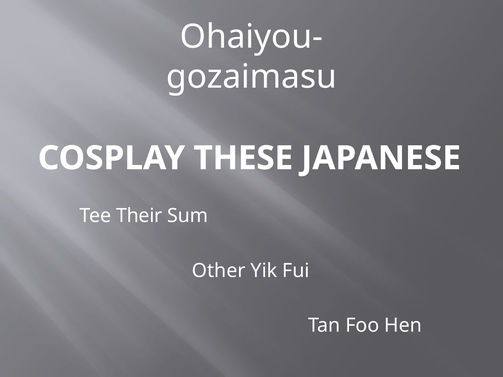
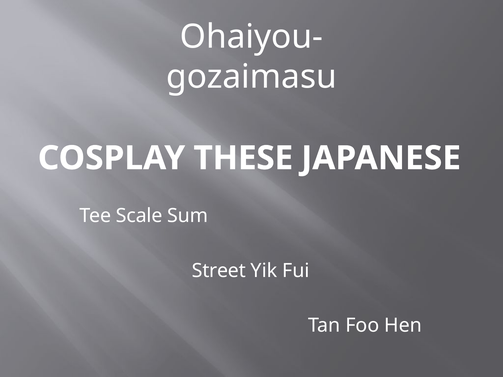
Their: Their -> Scale
Other: Other -> Street
